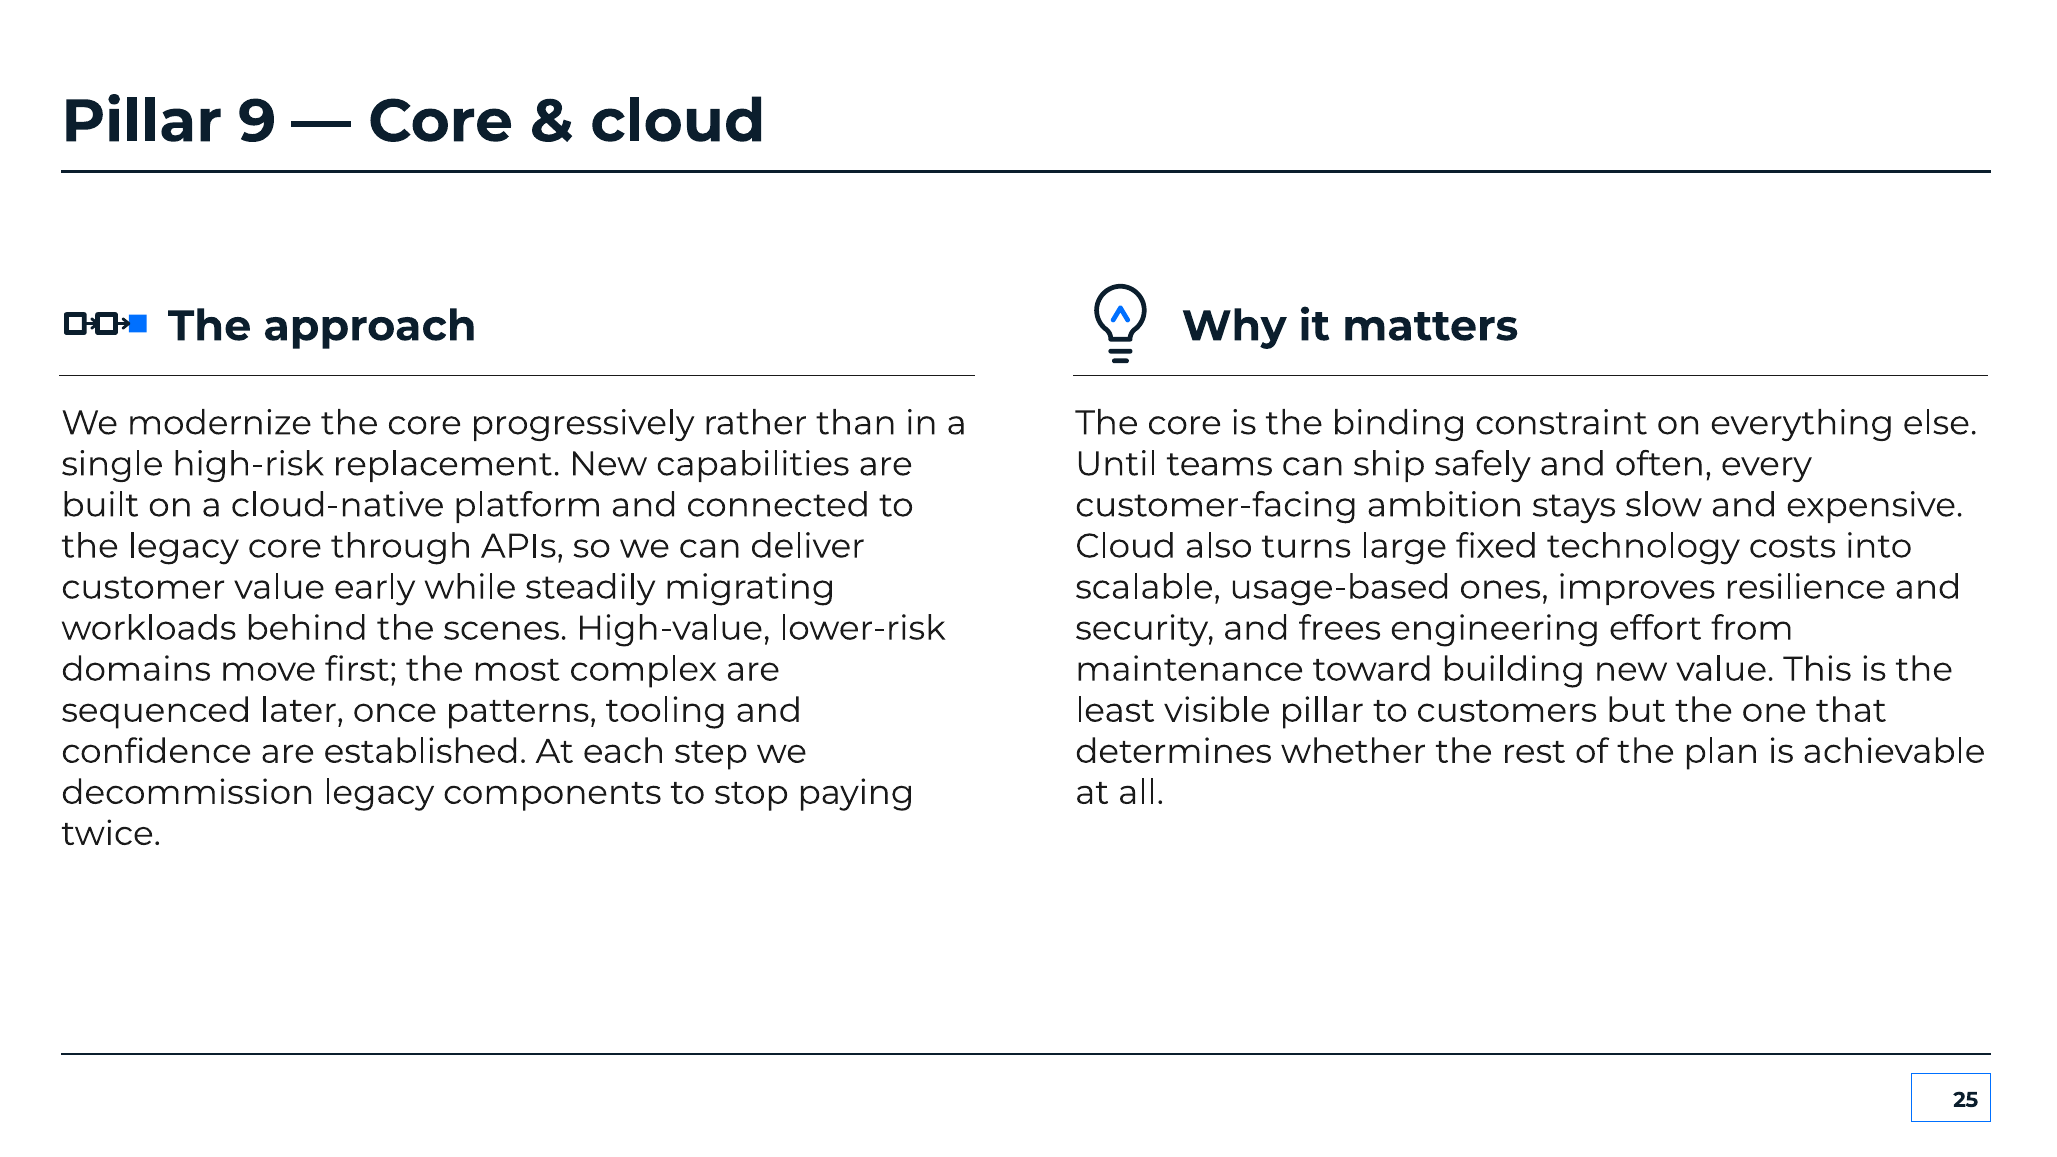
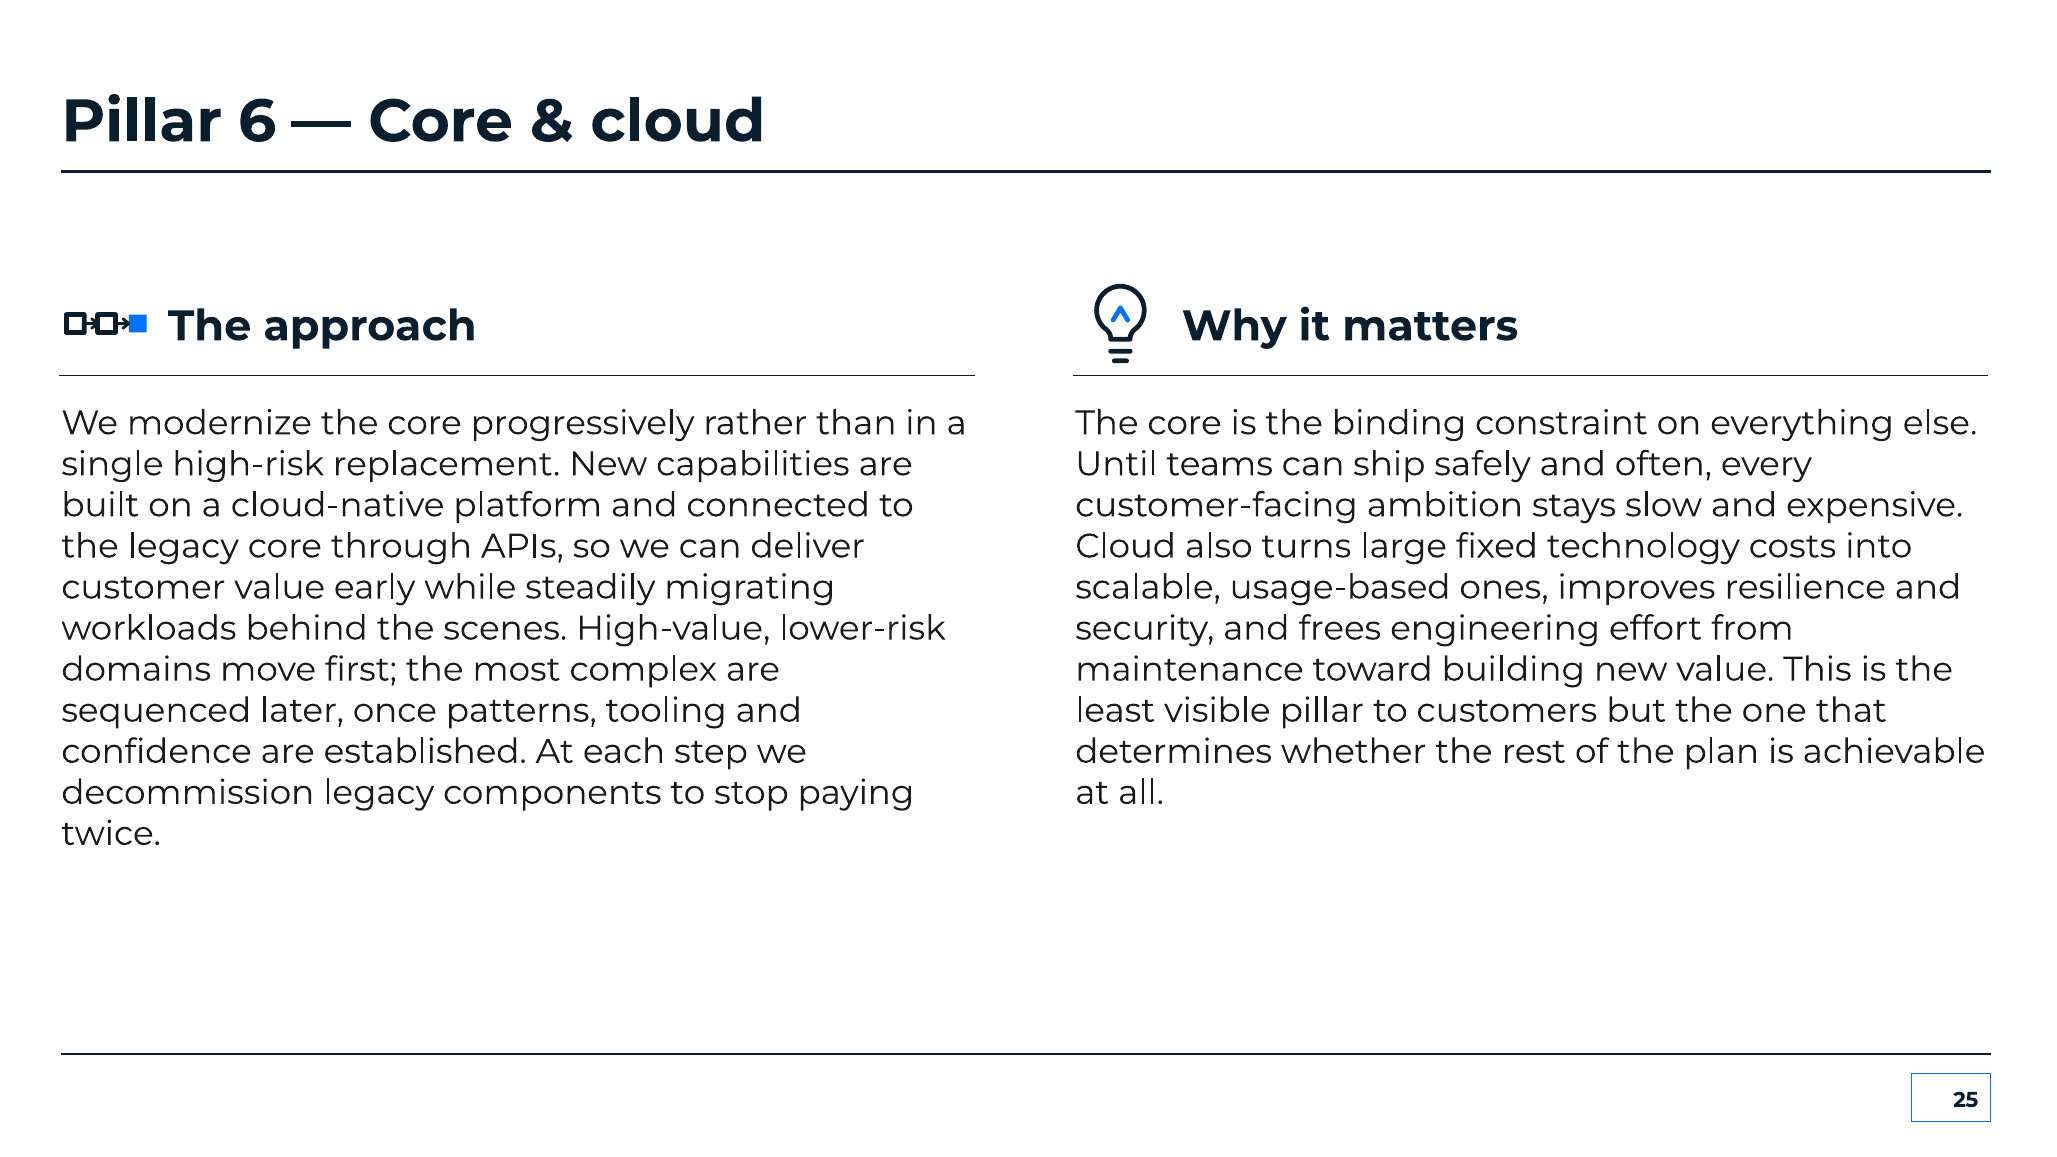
9: 9 -> 6
